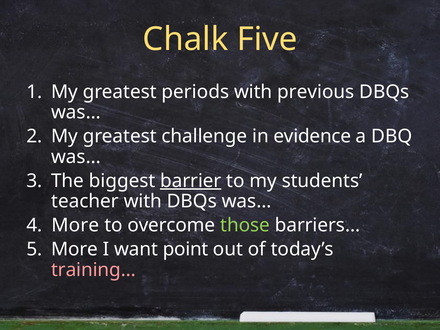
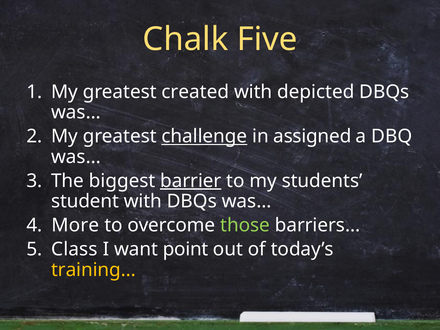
periods: periods -> created
previous: previous -> depicted
challenge underline: none -> present
evidence: evidence -> assigned
teacher: teacher -> student
More at (75, 249): More -> Class
training colour: pink -> yellow
